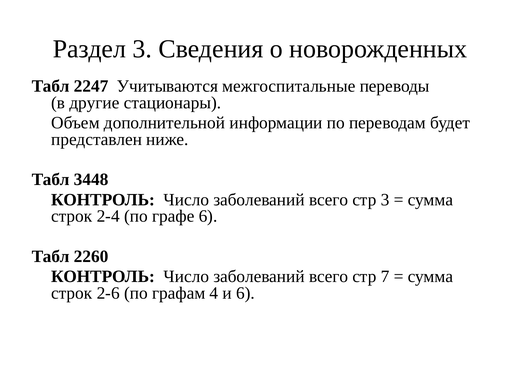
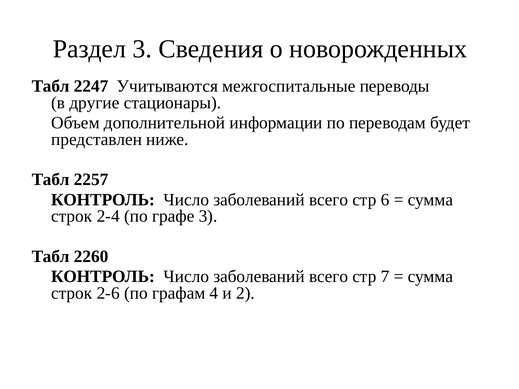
3448: 3448 -> 2257
стр 3: 3 -> 6
графе 6: 6 -> 3
и 6: 6 -> 2
